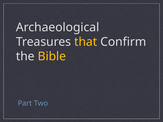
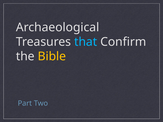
that colour: yellow -> light blue
